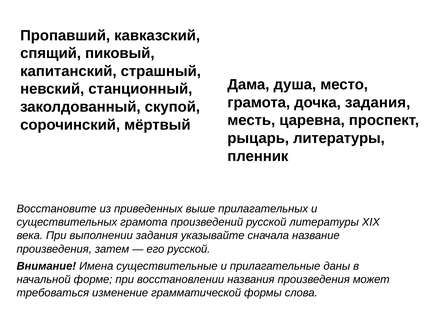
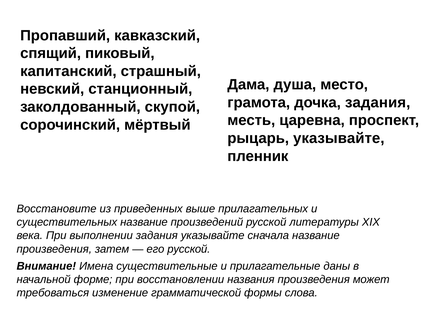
рыцарь литературы: литературы -> указывайте
существительных грамота: грамота -> название
